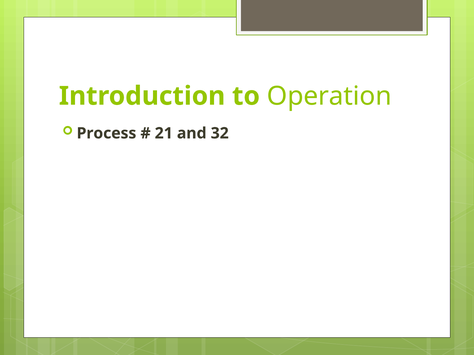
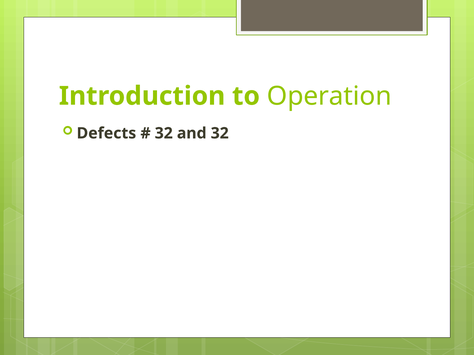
Process: Process -> Defects
21 at (164, 133): 21 -> 32
